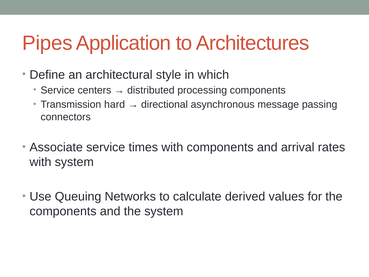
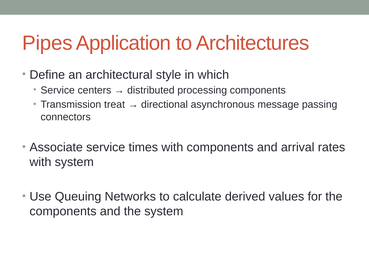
hard: hard -> treat
